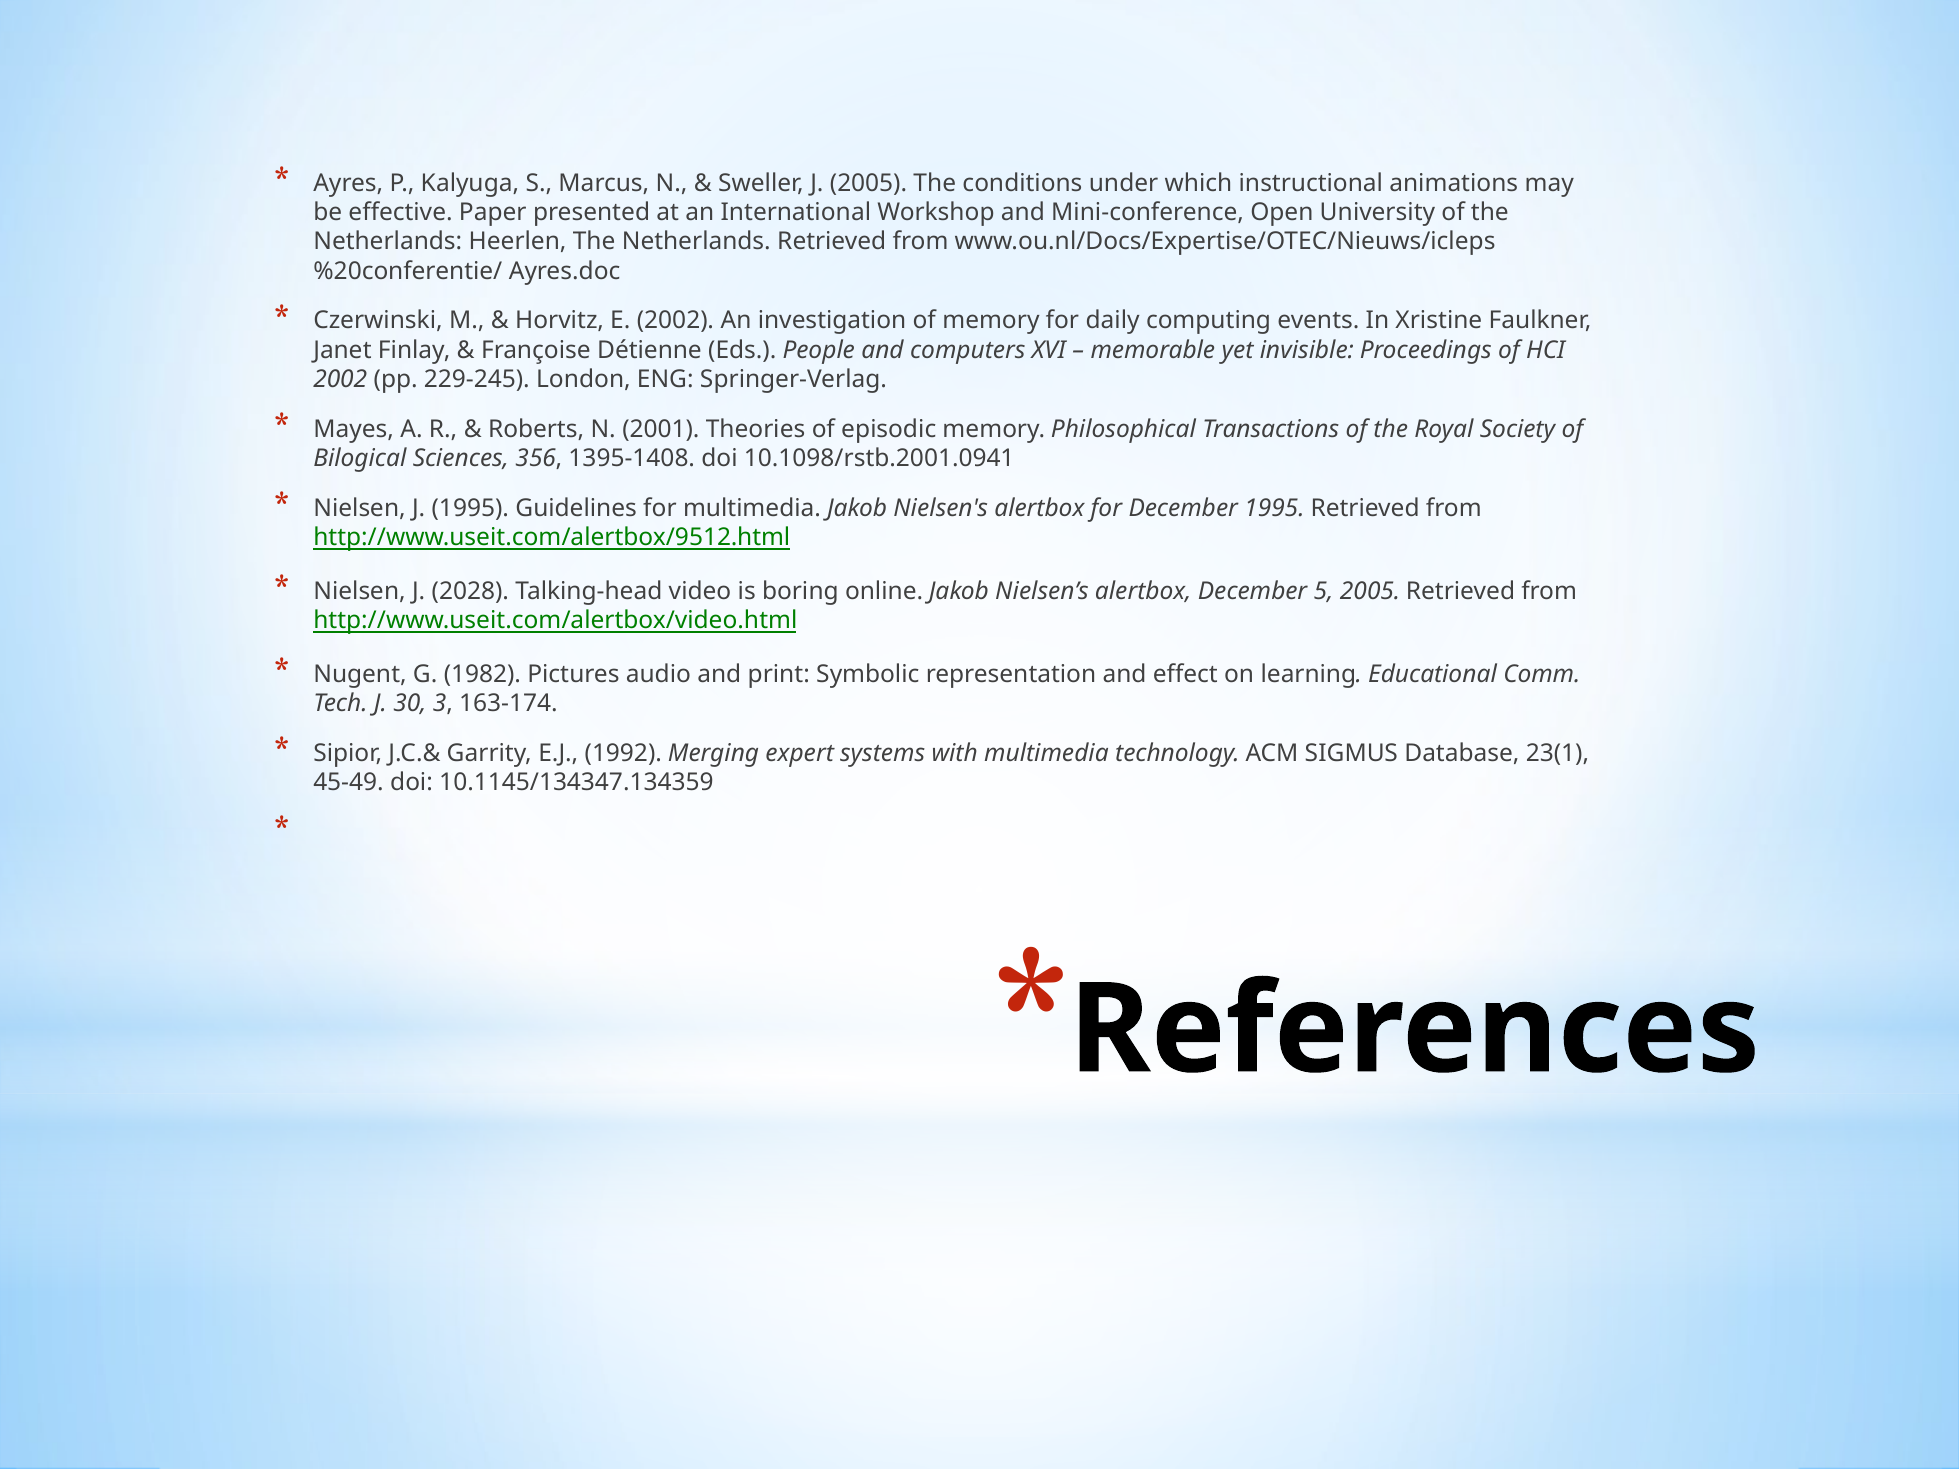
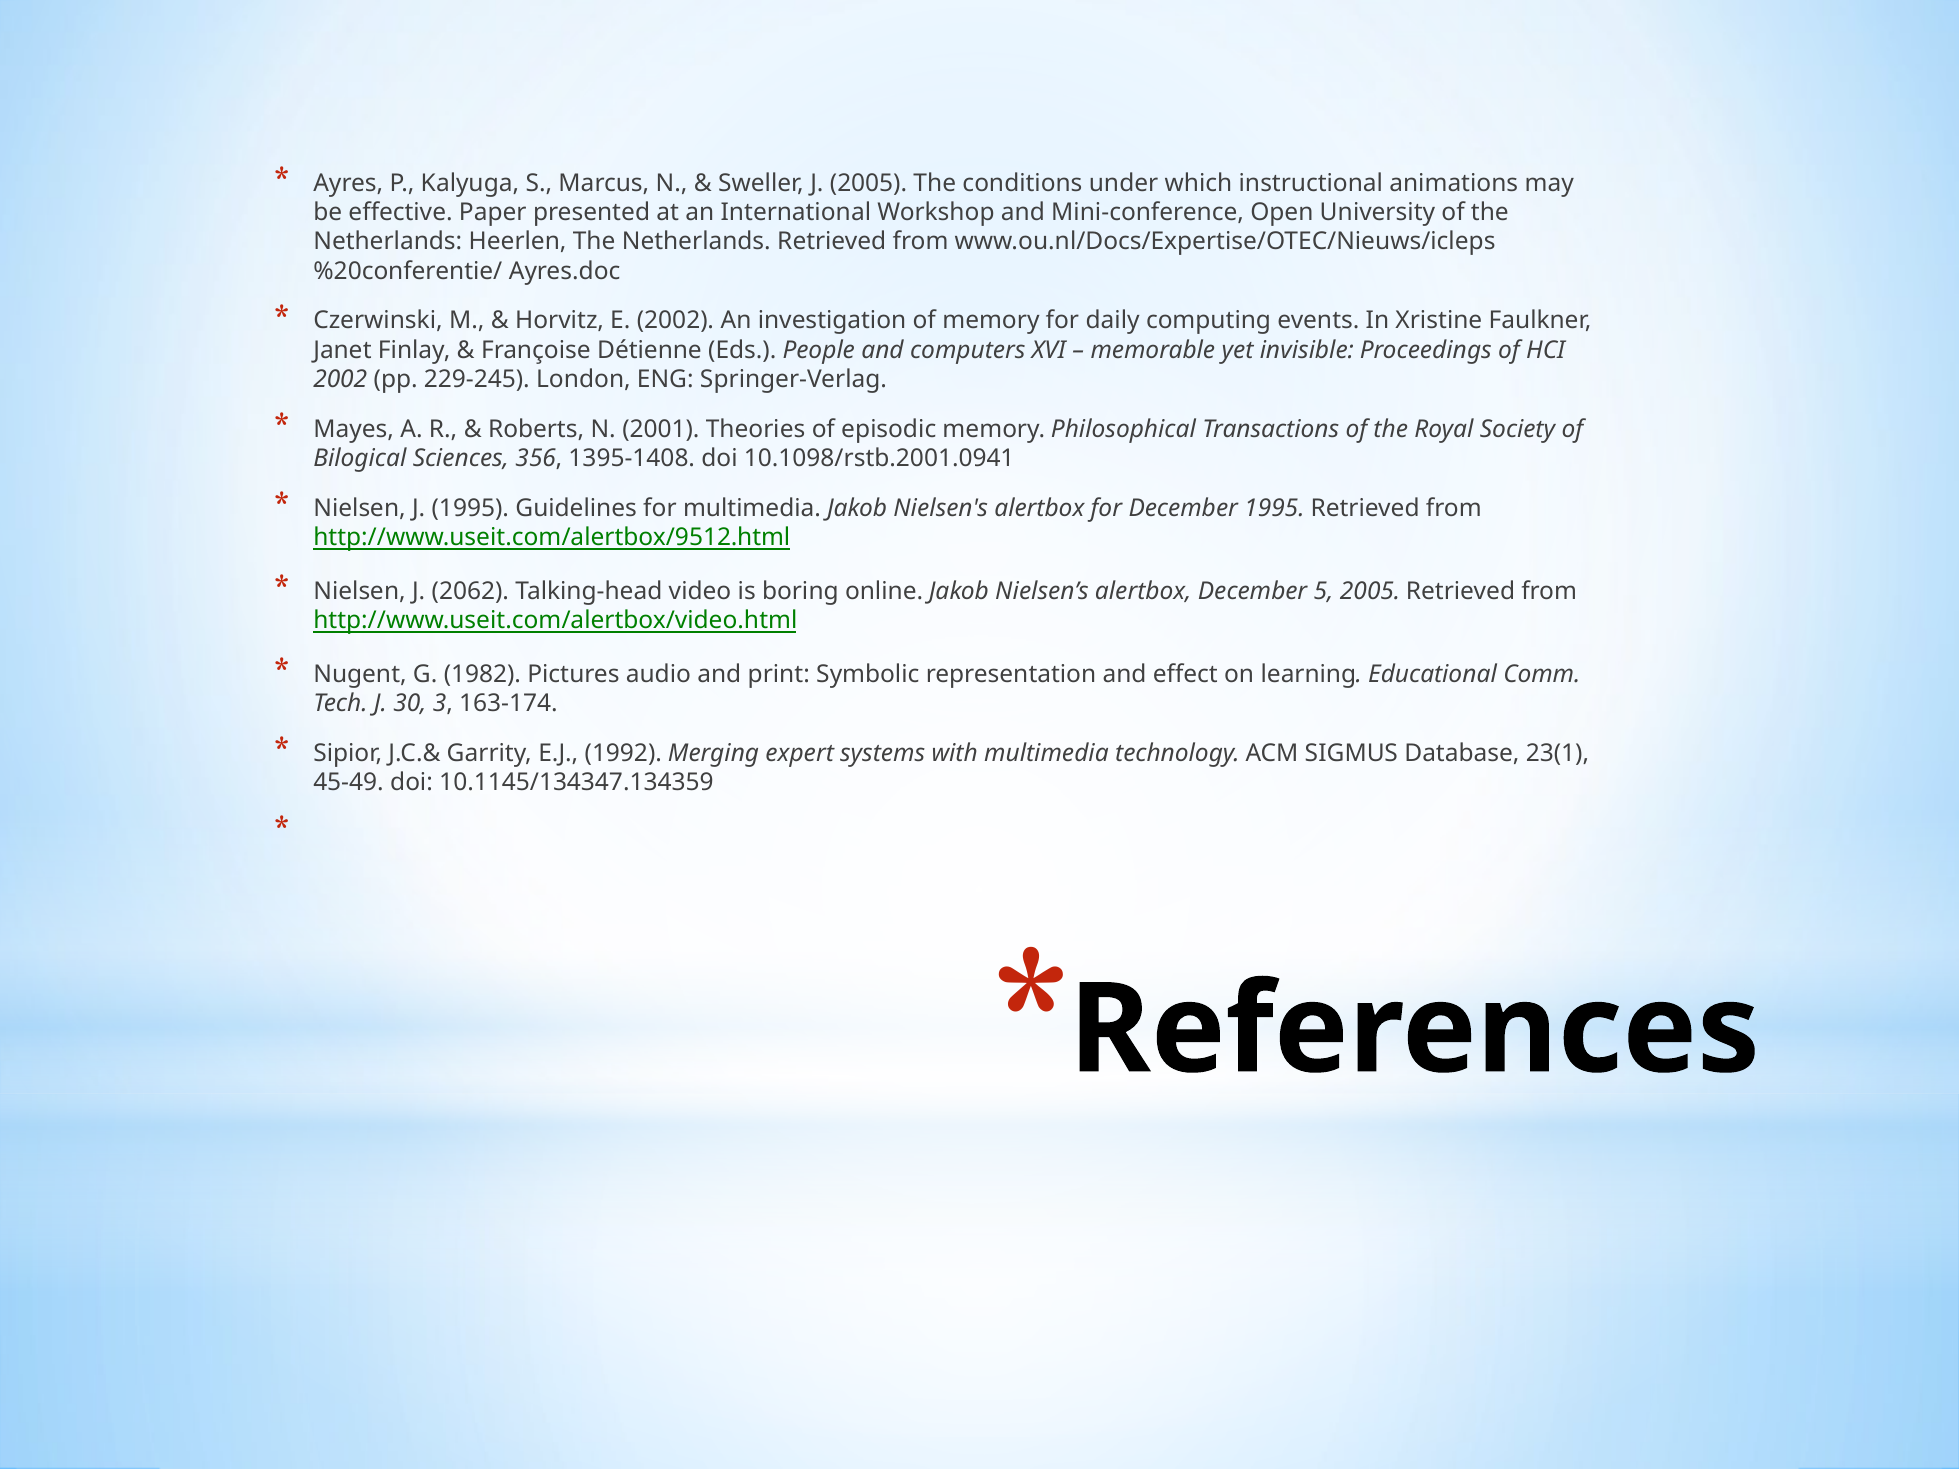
2028: 2028 -> 2062
